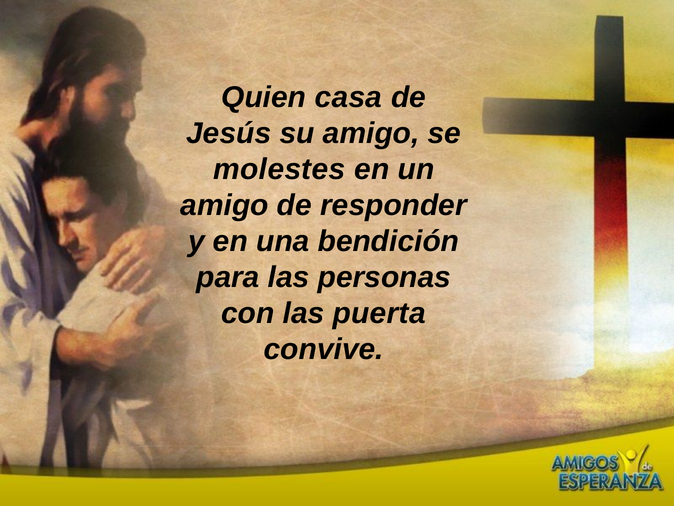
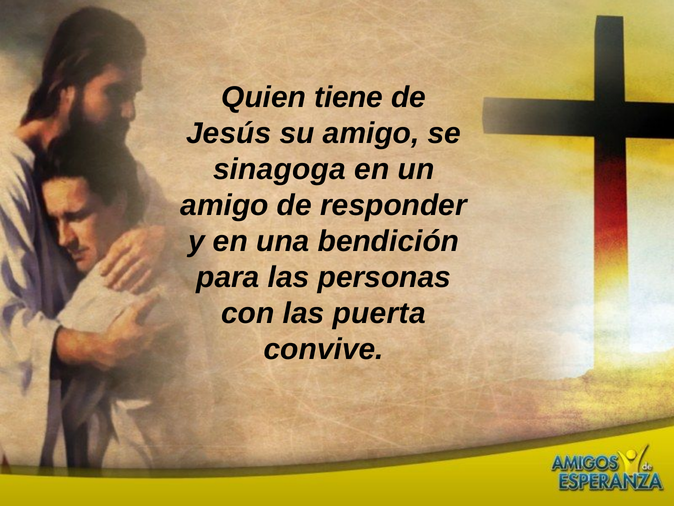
casa: casa -> tiene
molestes: molestes -> sinagoga
